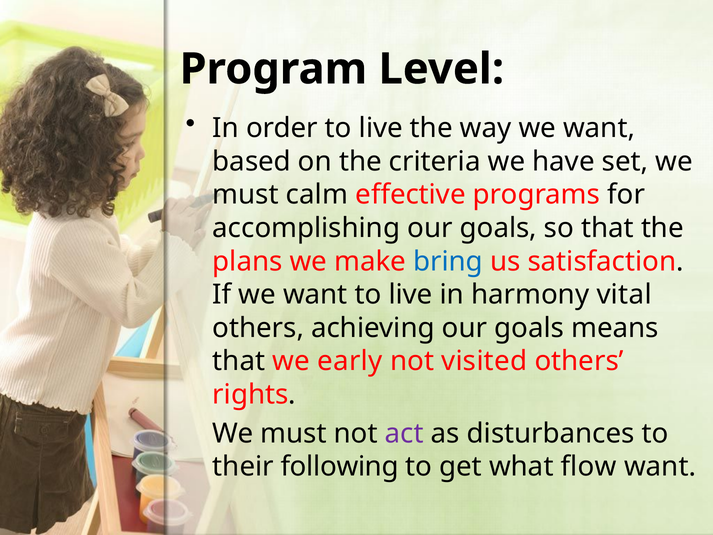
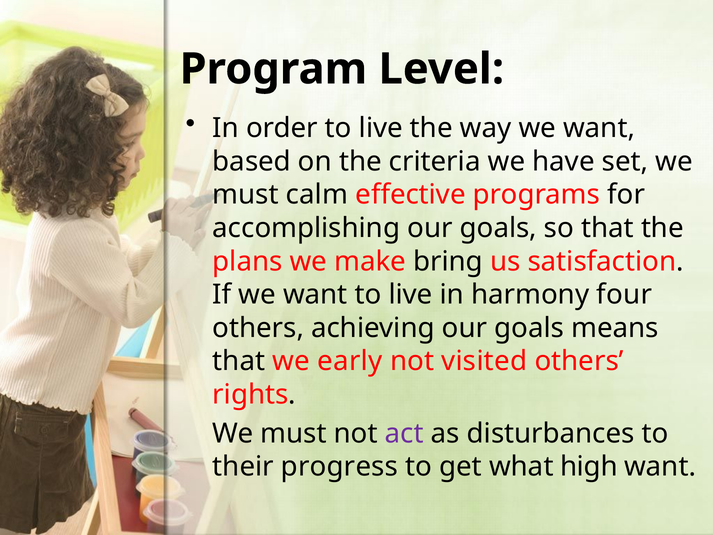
bring colour: blue -> black
vital: vital -> four
following: following -> progress
flow: flow -> high
